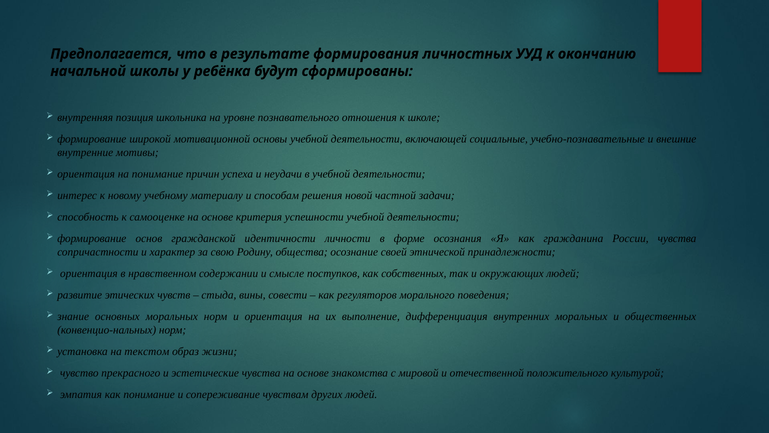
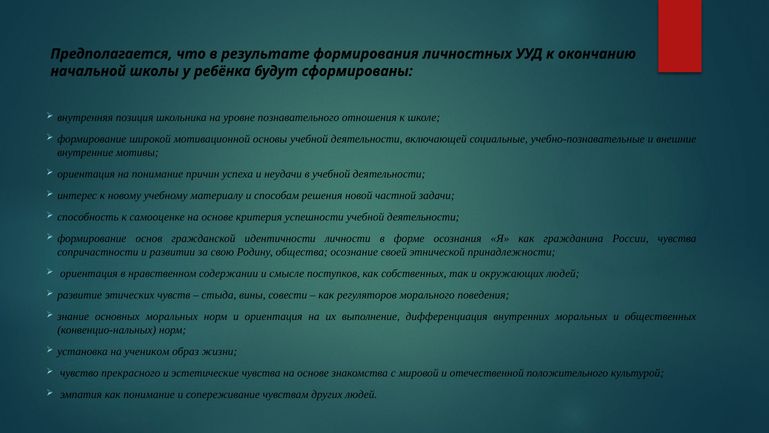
характер: характер -> развитии
текстом: текстом -> учеником
